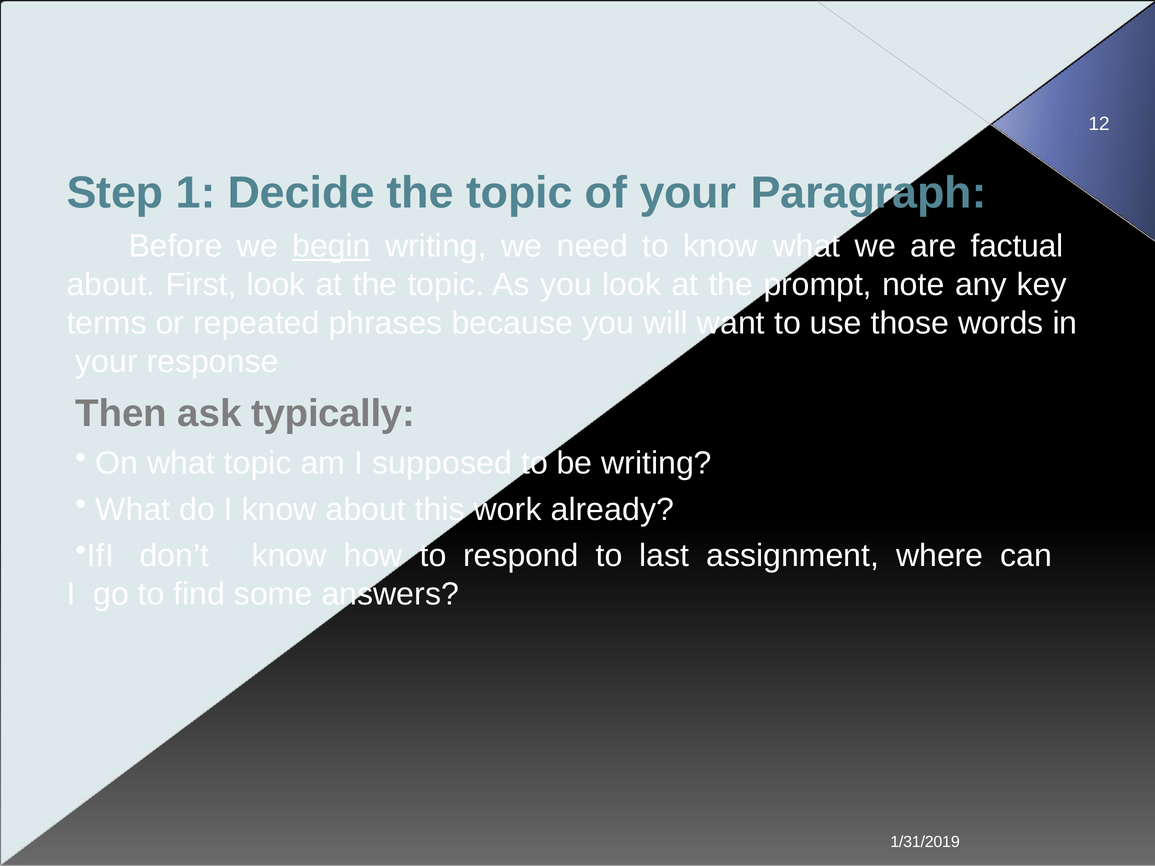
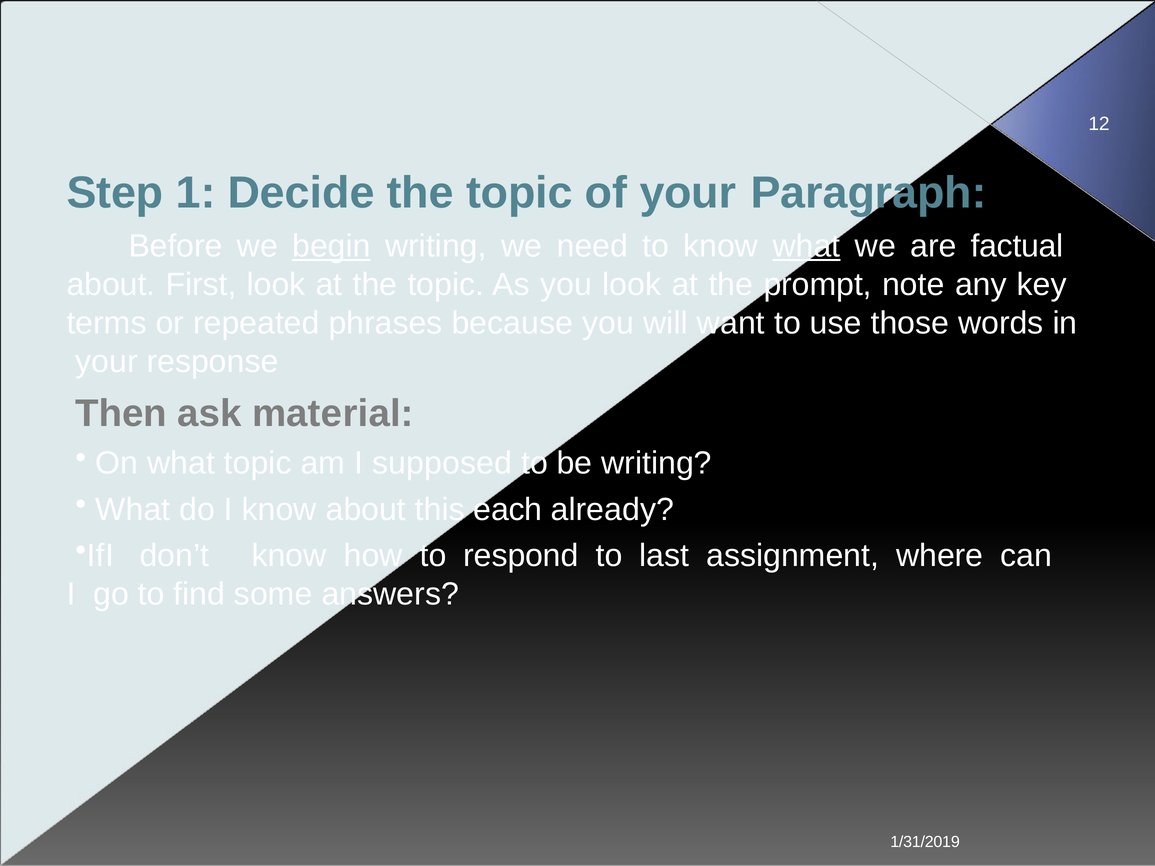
what at (806, 246) underline: none -> present
typically: typically -> material
work: work -> each
